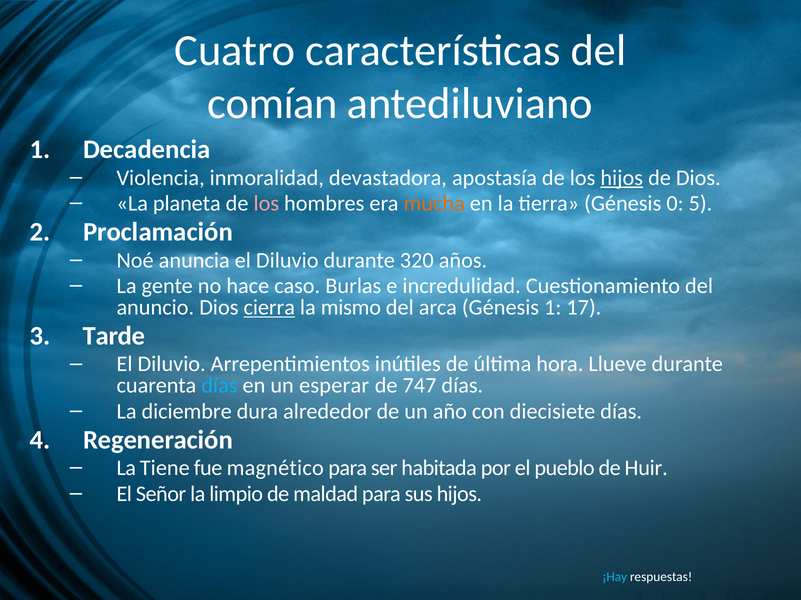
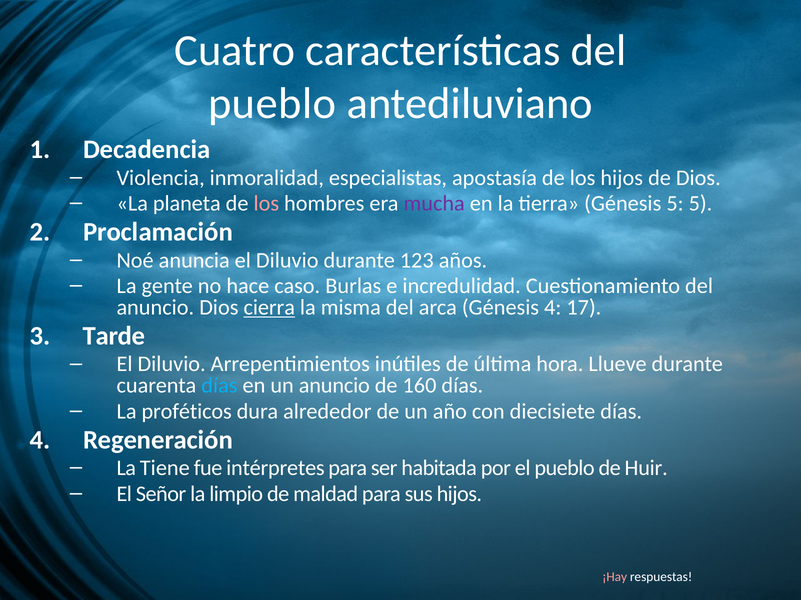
comían at (273, 104): comían -> pueblo
devastadora: devastadora -> especialistas
hijos at (622, 178) underline: present -> none
mucha colour: orange -> purple
Génesis 0: 0 -> 5
320: 320 -> 123
mismo: mismo -> misma
Génesis 1: 1 -> 4
un esperar: esperar -> anuncio
747: 747 -> 160
diciembre: diciembre -> proféticos
magnético: magnético -> intérpretes
¡Hay colour: light blue -> pink
